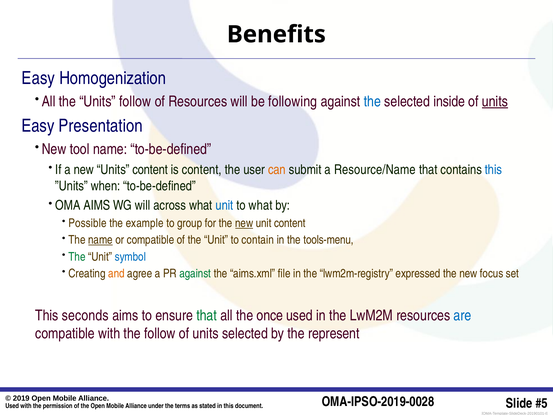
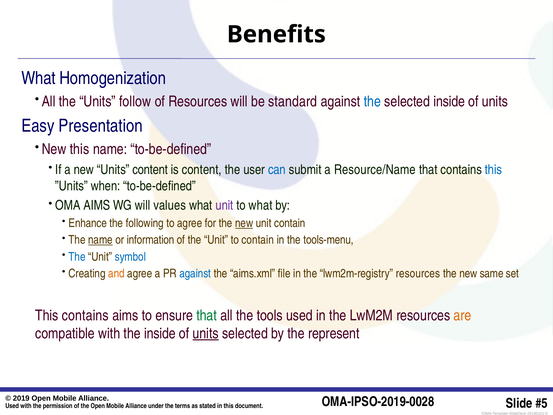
Easy at (38, 78): Easy -> What
following: following -> standard
units at (495, 101) underline: present -> none
New tool: tool -> this
can colour: orange -> blue
across: across -> values
unit at (224, 205) colour: blue -> purple
Possible: Possible -> Enhance
example: example -> following
to group: group -> agree
unit content: content -> contain
or compatible: compatible -> information
The at (77, 257) colour: green -> blue
against at (195, 273) colour: green -> blue
lwm2m-registry expressed: expressed -> resources
focus: focus -> same
This seconds: seconds -> contains
once: once -> tools
are colour: blue -> orange
the follow: follow -> inside
units at (206, 333) underline: none -> present
